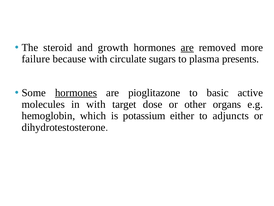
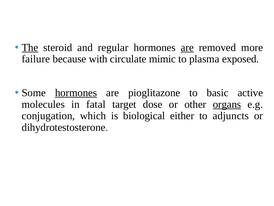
The underline: none -> present
growth: growth -> regular
sugars: sugars -> mimic
presents: presents -> exposed
in with: with -> fatal
organs underline: none -> present
hemoglobin: hemoglobin -> conjugation
potassium: potassium -> biological
